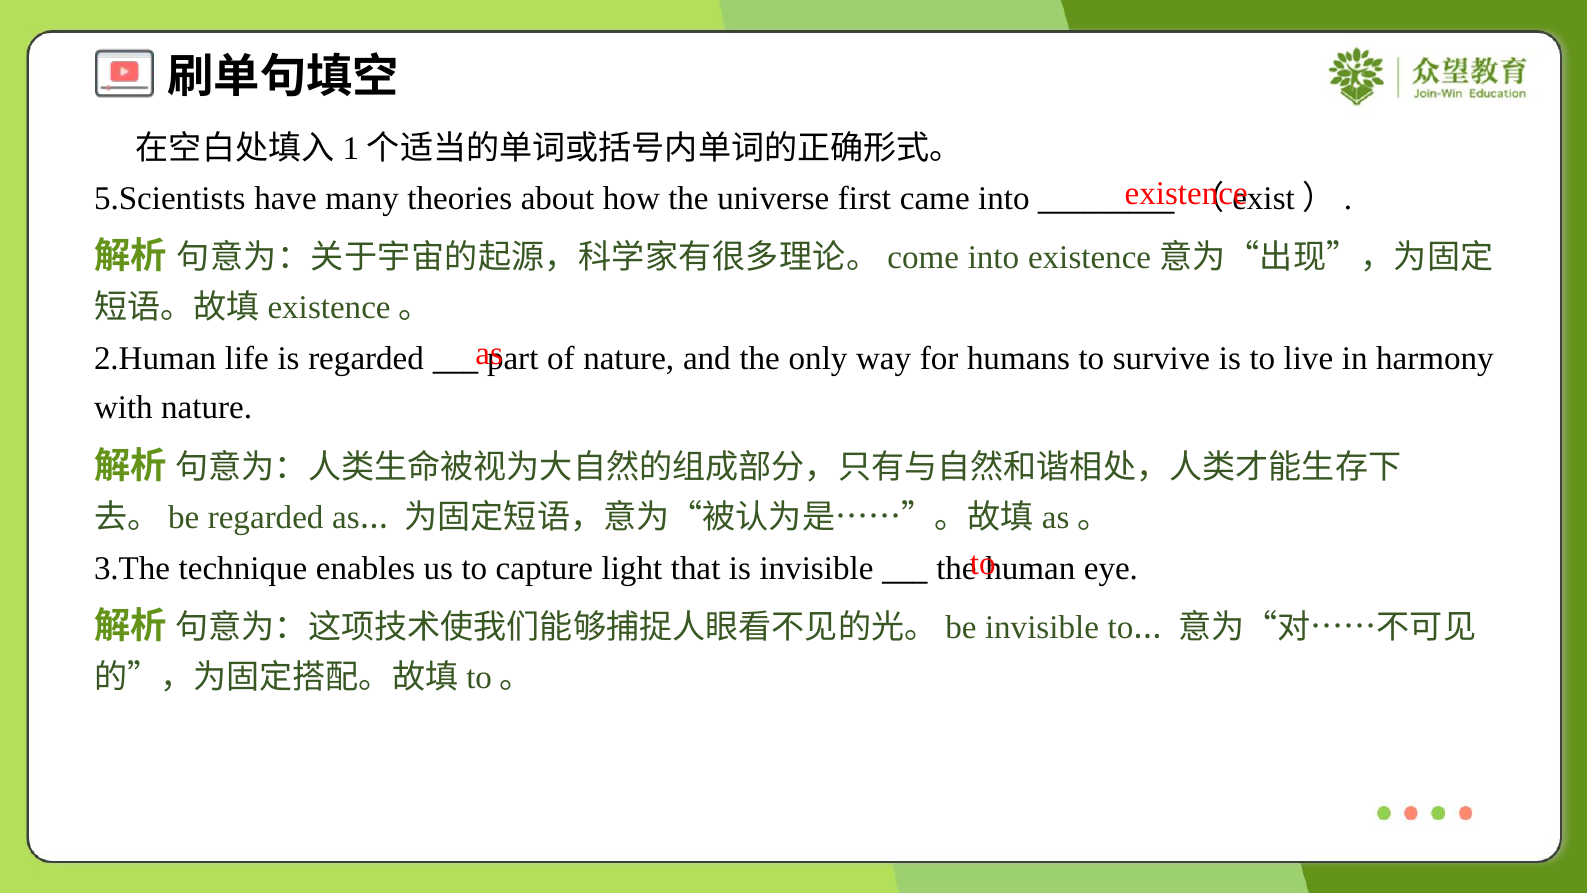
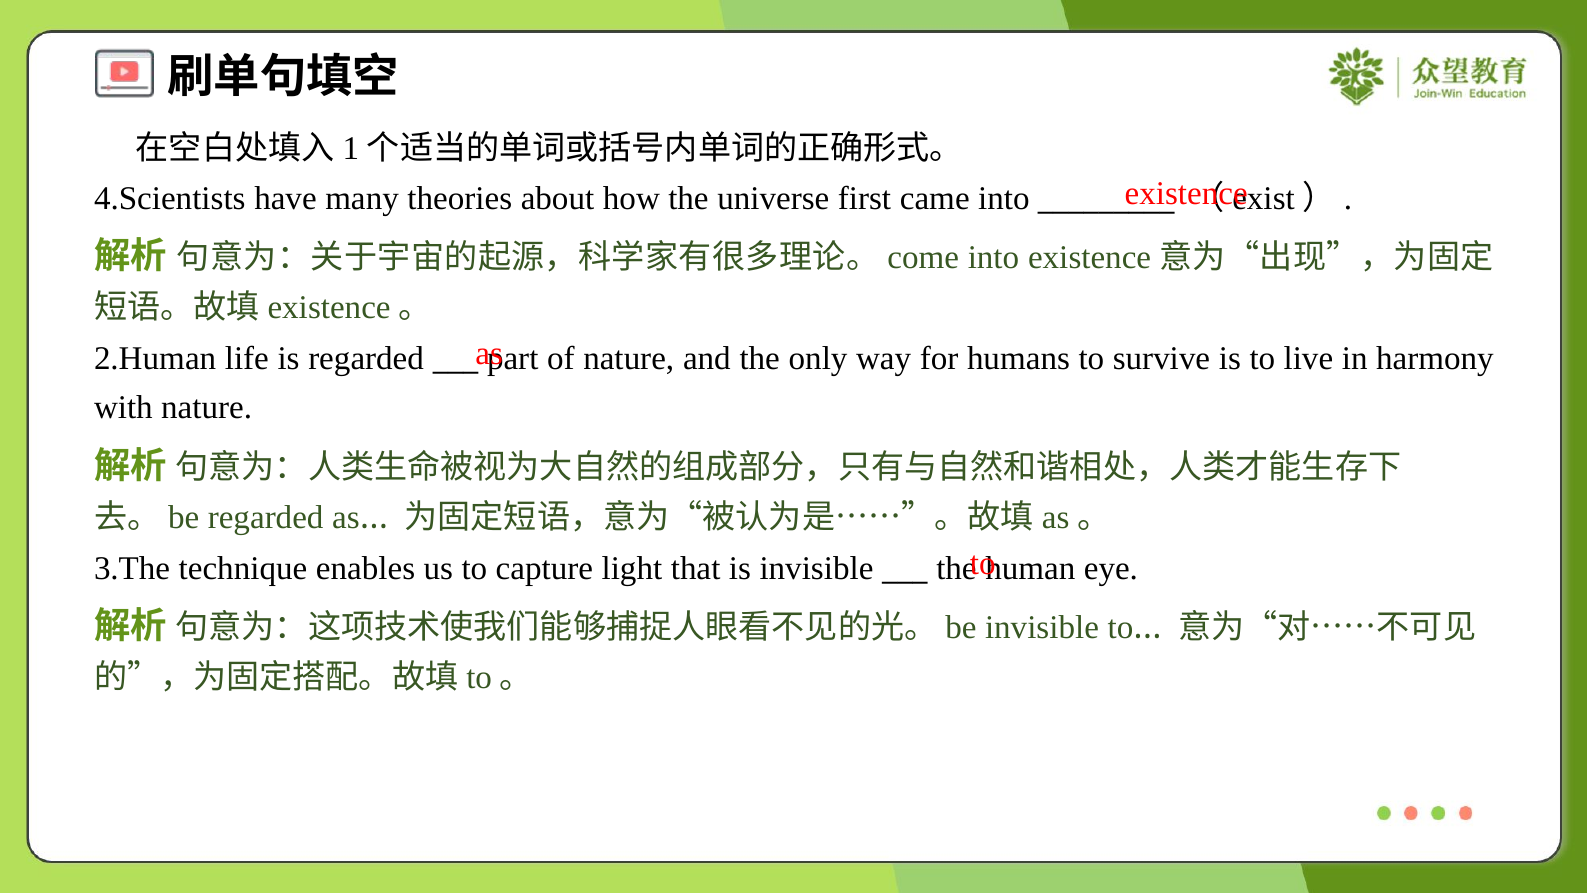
5.Scientists: 5.Scientists -> 4.Scientists
